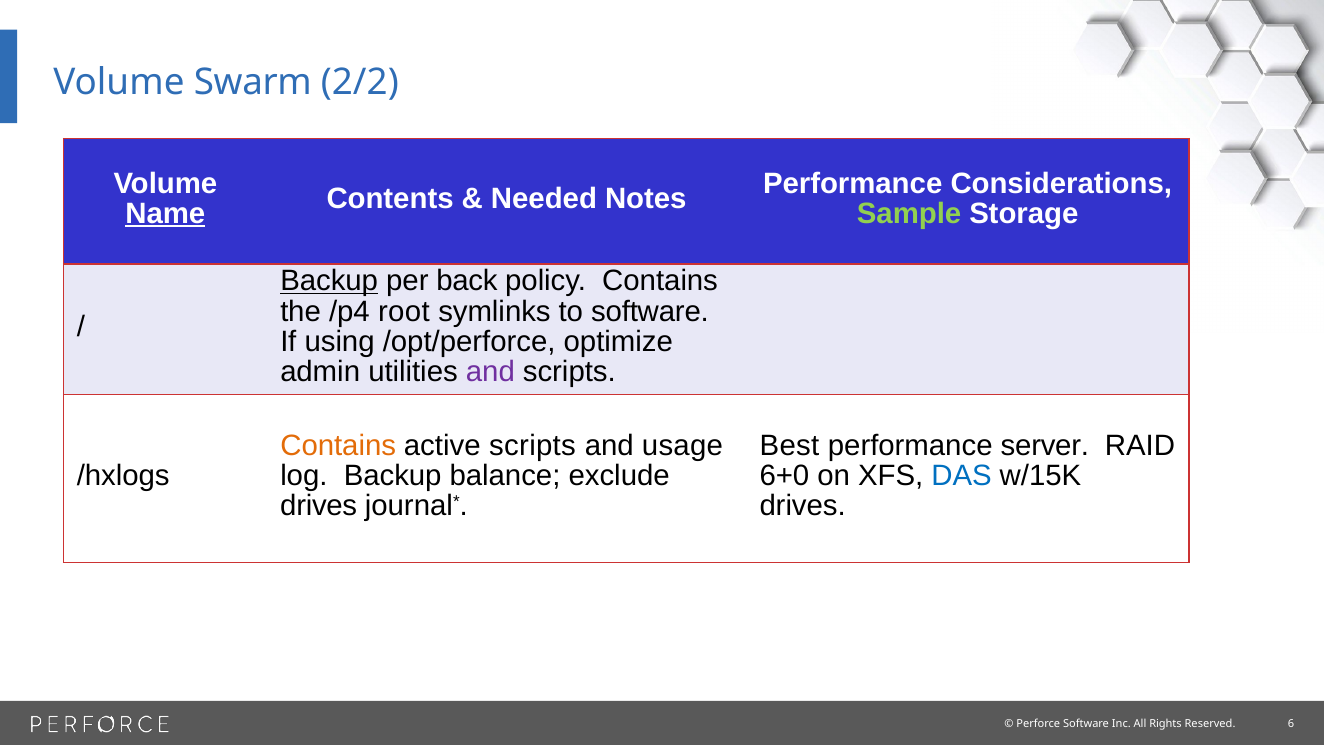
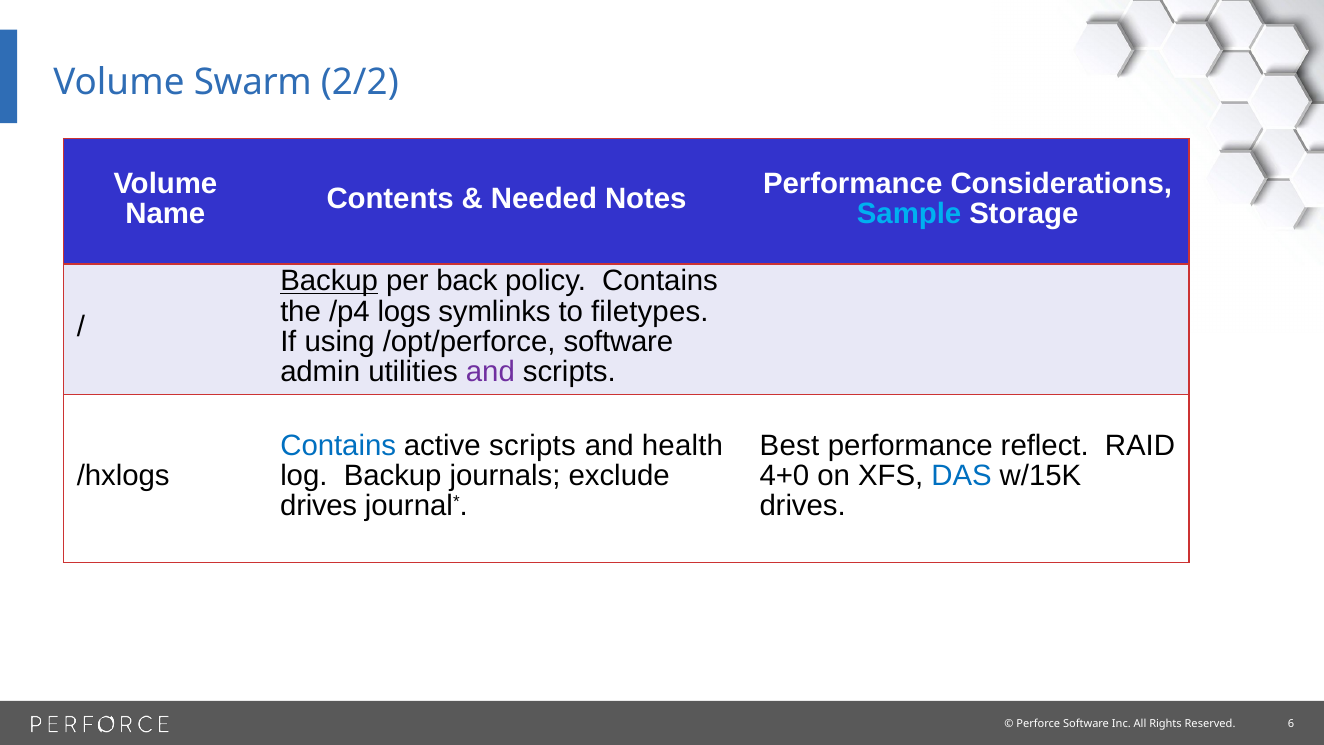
Name underline: present -> none
Sample colour: light green -> light blue
root: root -> logs
to software: software -> filetypes
/opt/perforce optimize: optimize -> software
Contains at (338, 445) colour: orange -> blue
usage: usage -> health
server: server -> reflect
balance: balance -> journals
6+0: 6+0 -> 4+0
